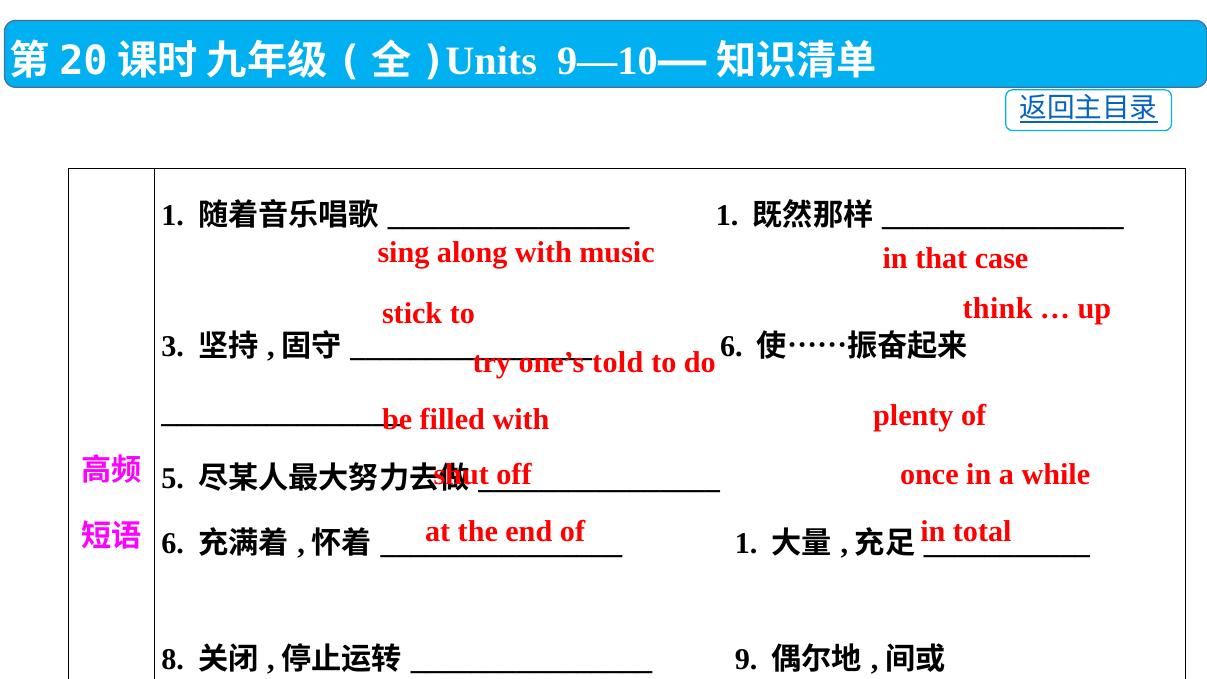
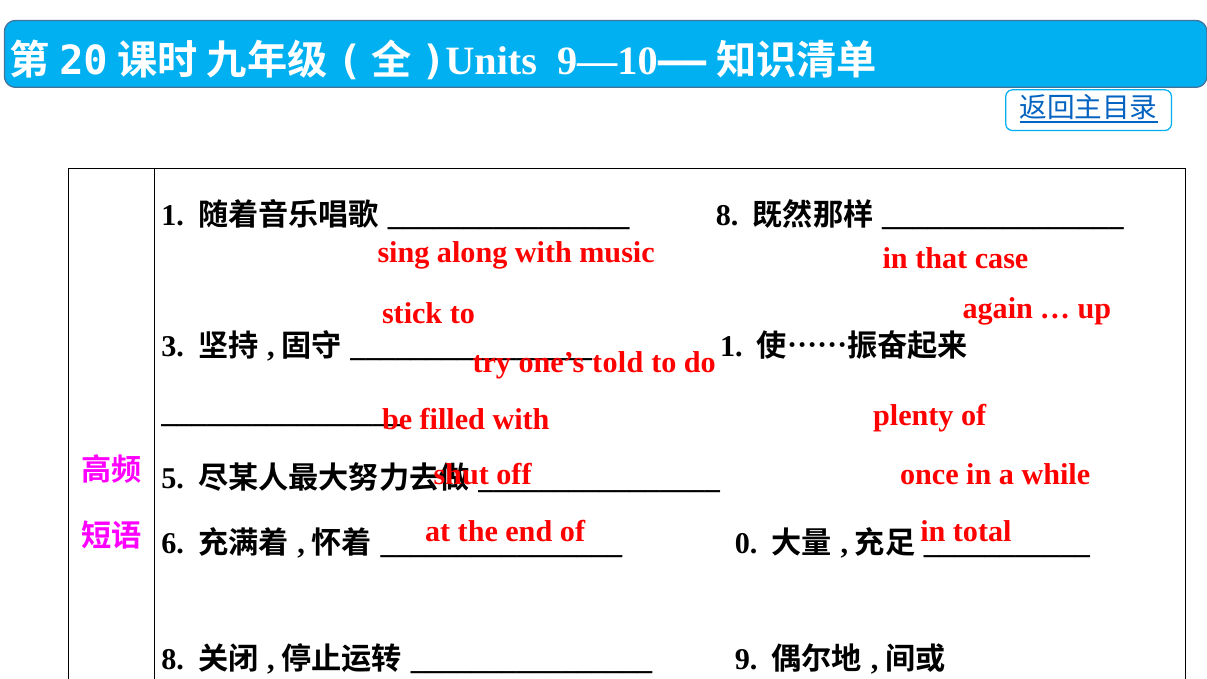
1 at (727, 216): 1 -> 8
think: think -> again
6 at (731, 347): 6 -> 1
1 at (746, 544): 1 -> 0
